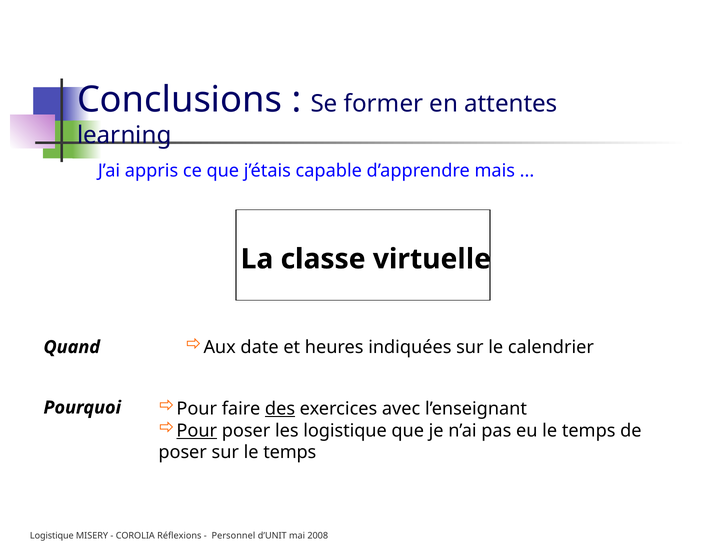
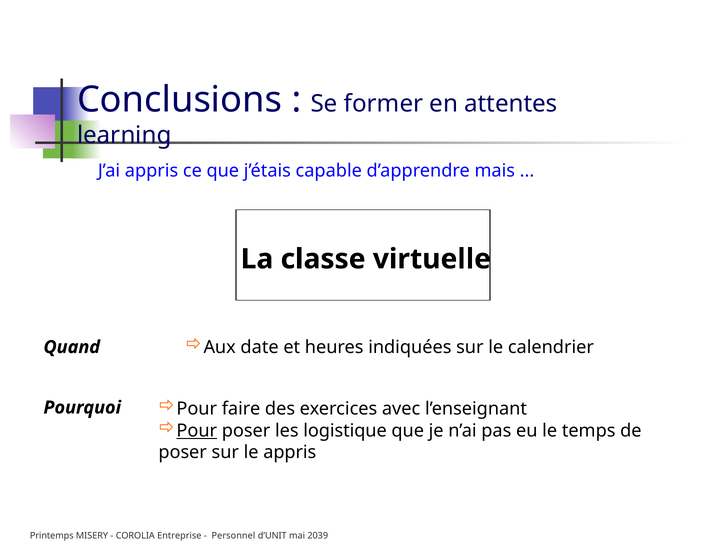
des underline: present -> none
sur le temps: temps -> appris
Logistique at (52, 536): Logistique -> Printemps
Réflexions: Réflexions -> Entreprise
2008: 2008 -> 2039
